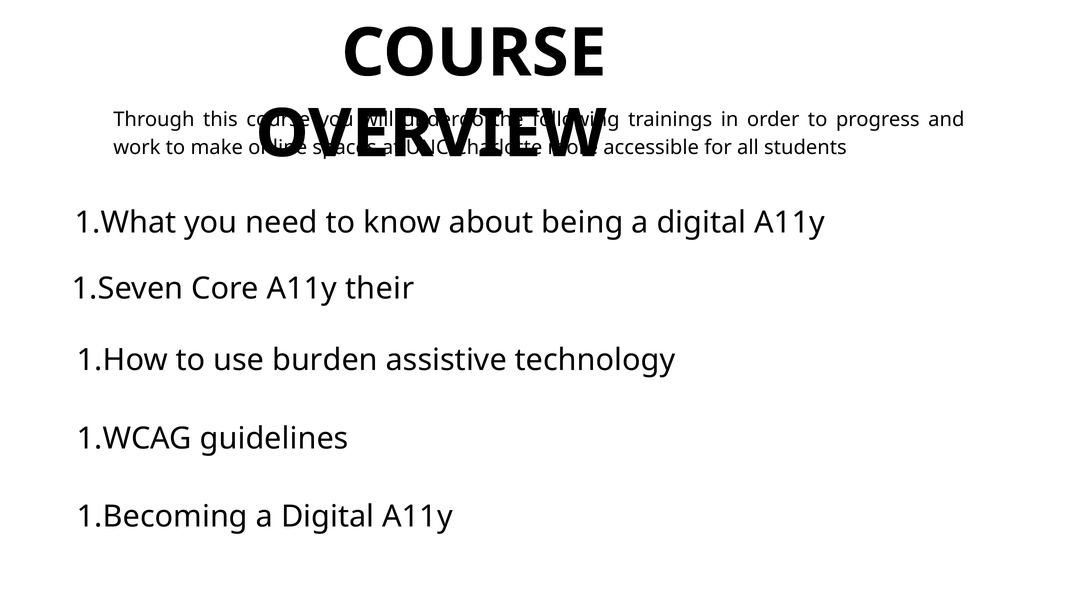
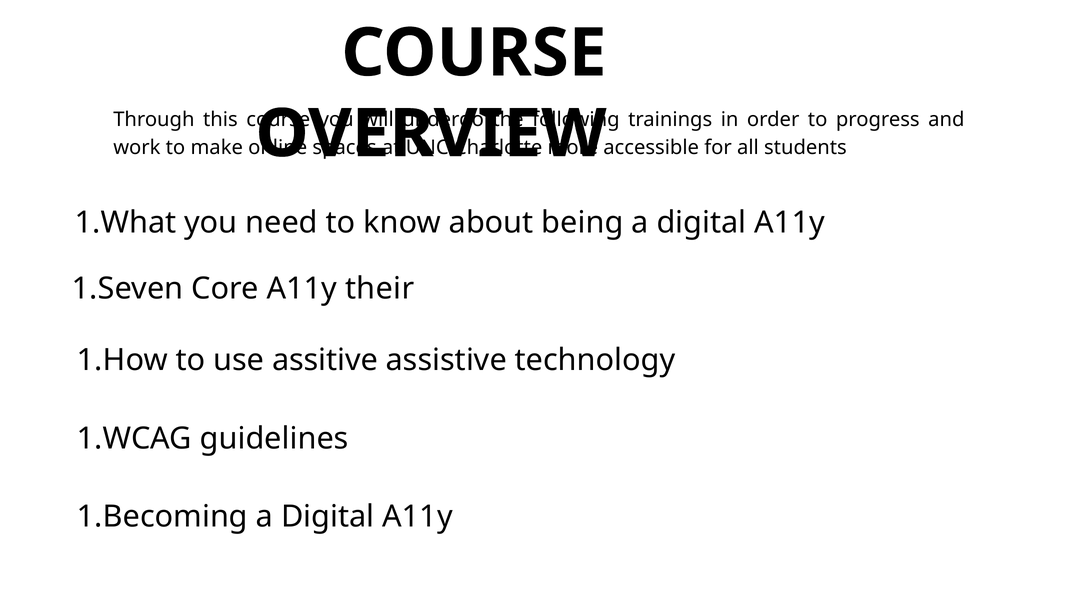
burden: burden -> assitive
